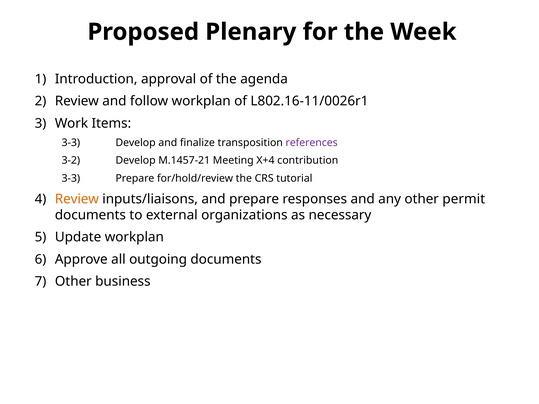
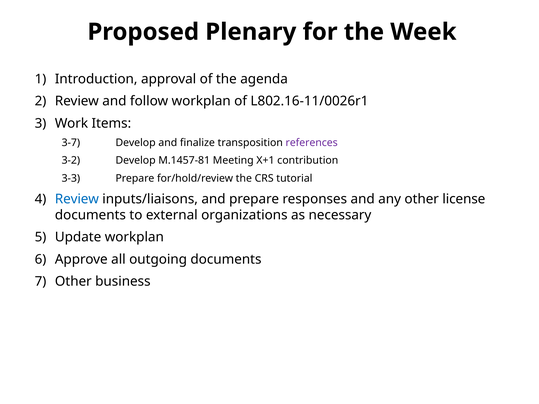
3-3 at (71, 143): 3-3 -> 3-7
M.1457-21: M.1457-21 -> M.1457-81
X+4: X+4 -> X+1
Review at (77, 199) colour: orange -> blue
permit: permit -> license
